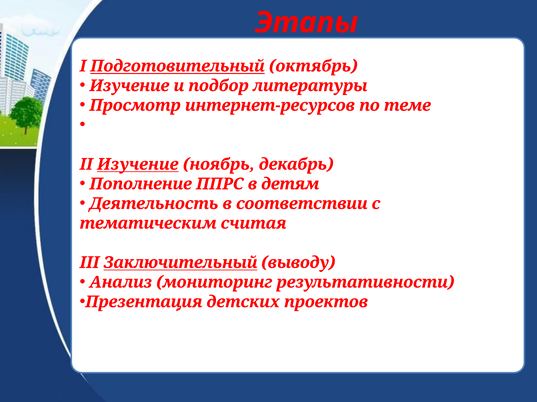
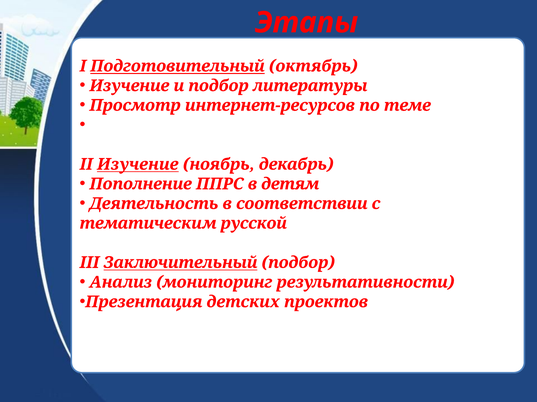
считая: считая -> русской
Заключительный выводу: выводу -> подбор
